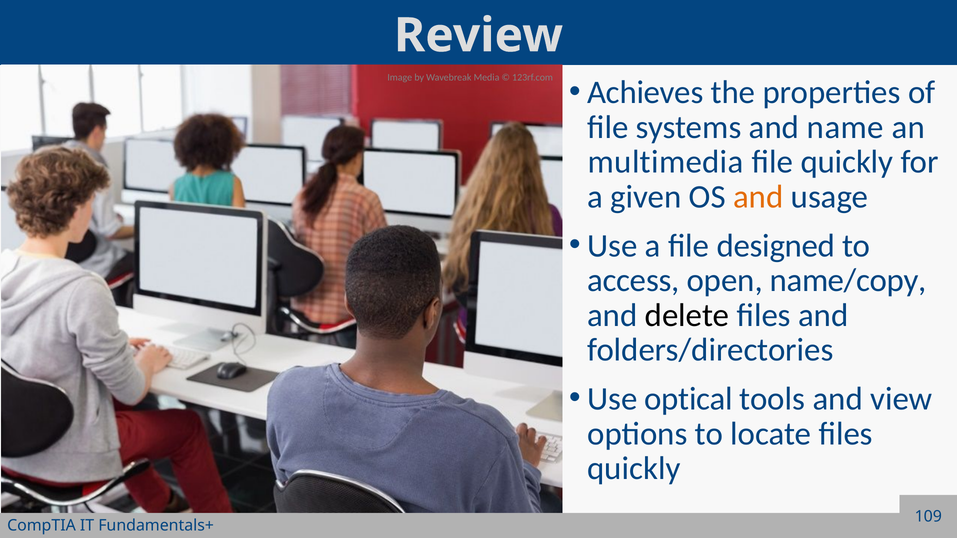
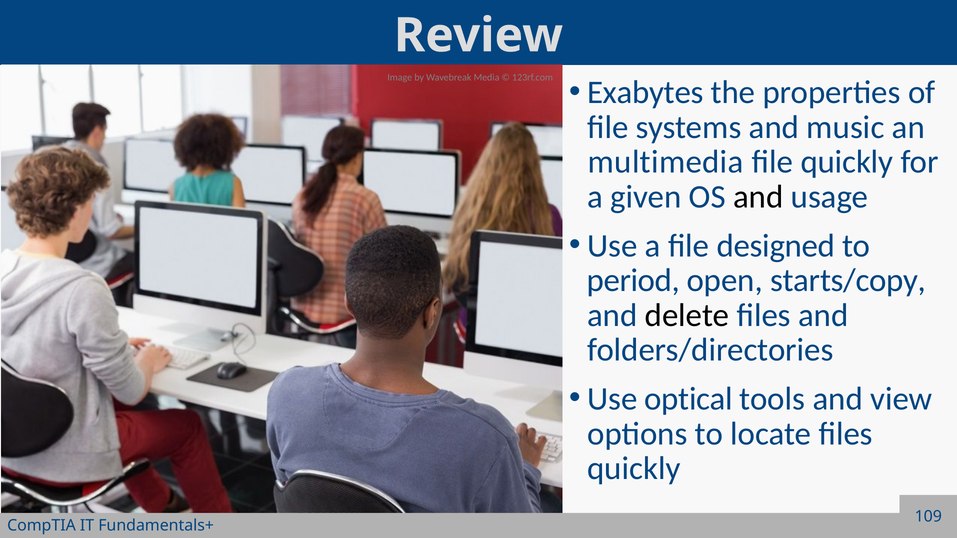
Achieves: Achieves -> Exabytes
name: name -> music
and at (758, 197) colour: orange -> black
access: access -> period
name/copy: name/copy -> starts/copy
